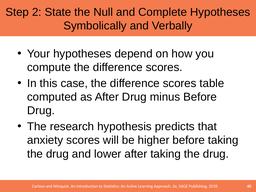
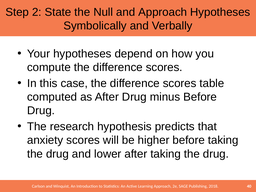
and Complete: Complete -> Approach
